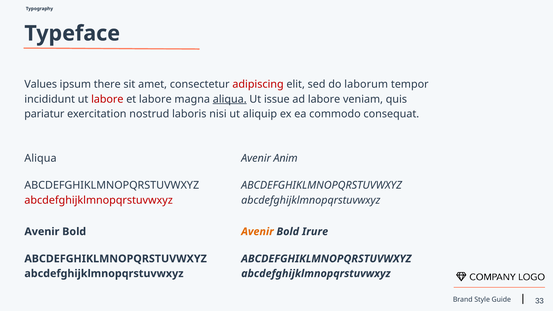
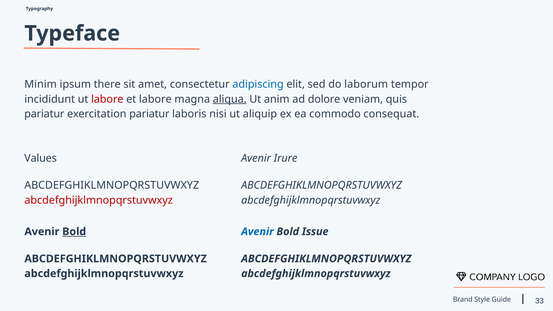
Values: Values -> Minim
adipiscing colour: red -> blue
issue: issue -> anim
ad labore: labore -> dolore
exercitation nostrud: nostrud -> pariatur
Aliqua at (40, 158): Aliqua -> Values
Anim: Anim -> Irure
Bold at (74, 232) underline: none -> present
Avenir at (257, 232) colour: orange -> blue
Irure: Irure -> Issue
